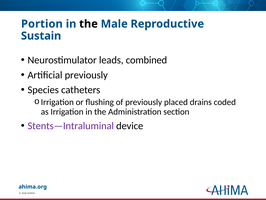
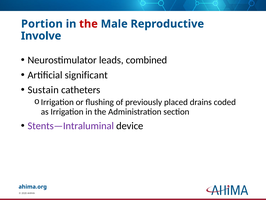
the at (89, 24) colour: black -> red
Sustain: Sustain -> Involve
Artificial previously: previously -> significant
Species: Species -> Sustain
